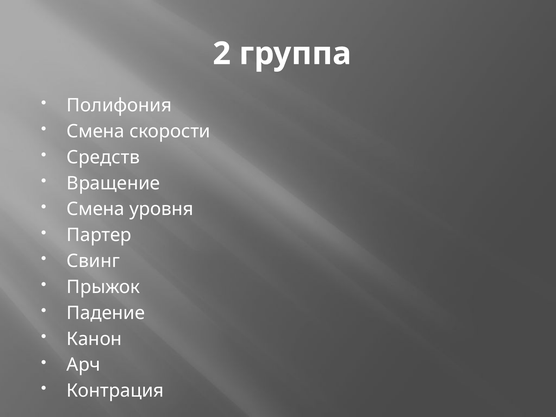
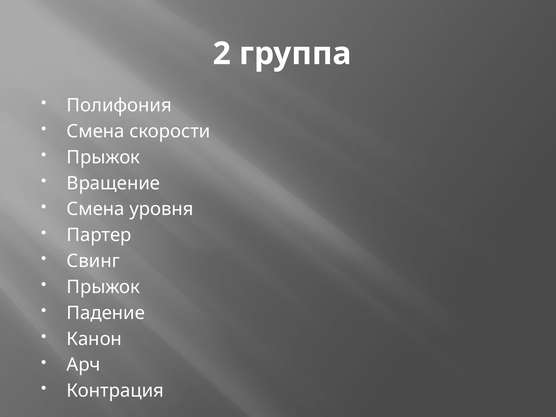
Средств at (103, 157): Средств -> Прыжок
